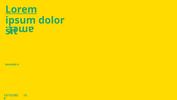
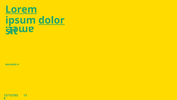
dolor underline: none -> present
